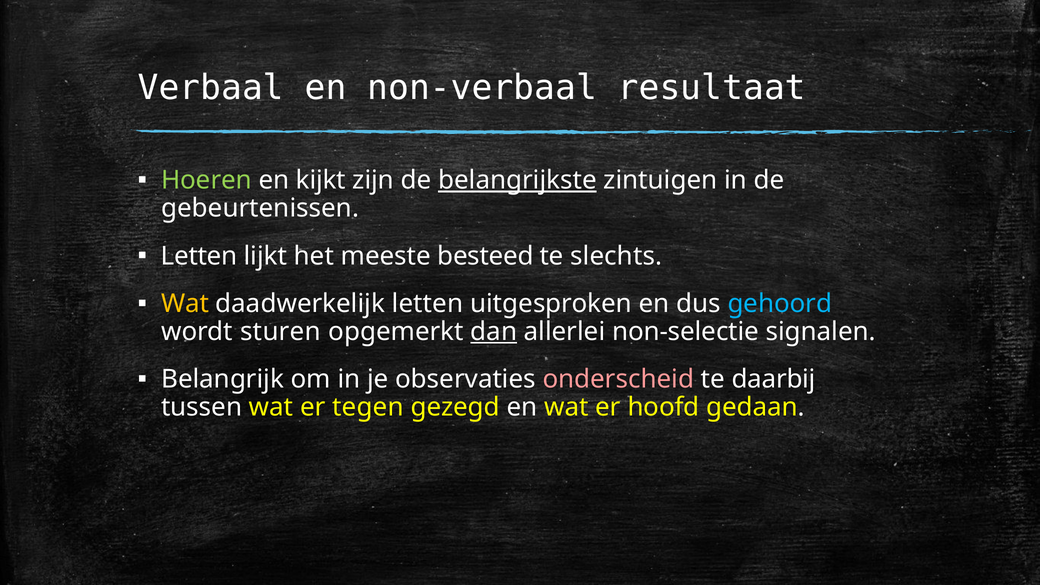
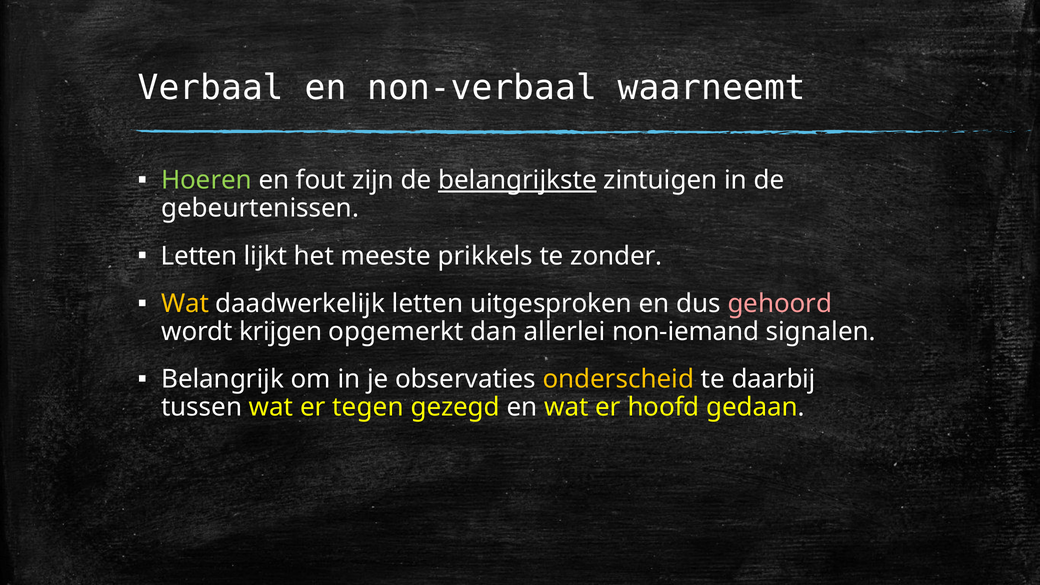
resultaat: resultaat -> waarneemt
kijkt: kijkt -> fout
besteed: besteed -> prikkels
slechts: slechts -> zonder
gehoord colour: light blue -> pink
sturen: sturen -> krijgen
dan underline: present -> none
non-selectie: non-selectie -> non-iemand
onderscheid colour: pink -> yellow
